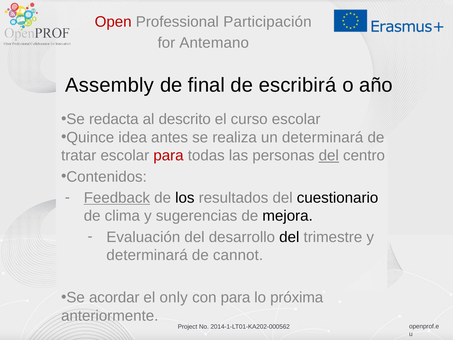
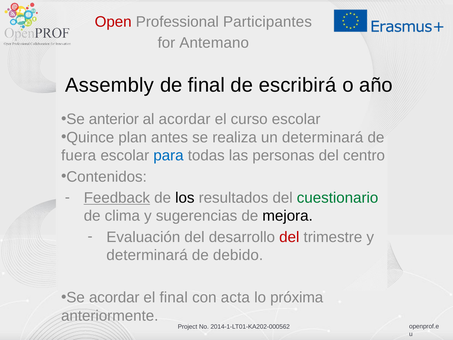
Participación: Participación -> Participantes
redacta: redacta -> anterior
al descrito: descrito -> acordar
idea: idea -> plan
tratar: tratar -> fuera
para at (168, 155) colour: red -> blue
del at (329, 155) underline: present -> none
cuestionario colour: black -> green
del at (289, 237) colour: black -> red
cannot: cannot -> debido
el only: only -> final
con para: para -> acta
